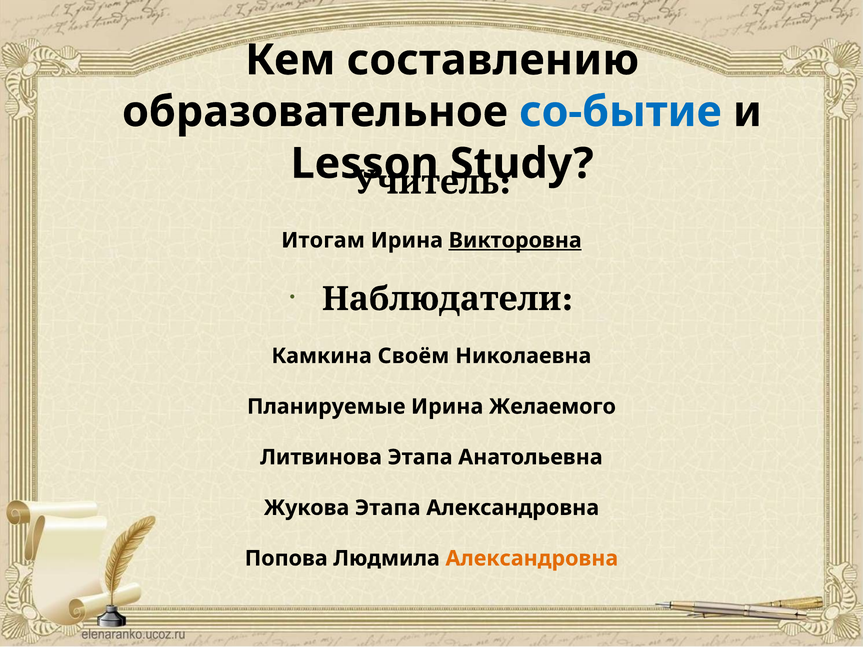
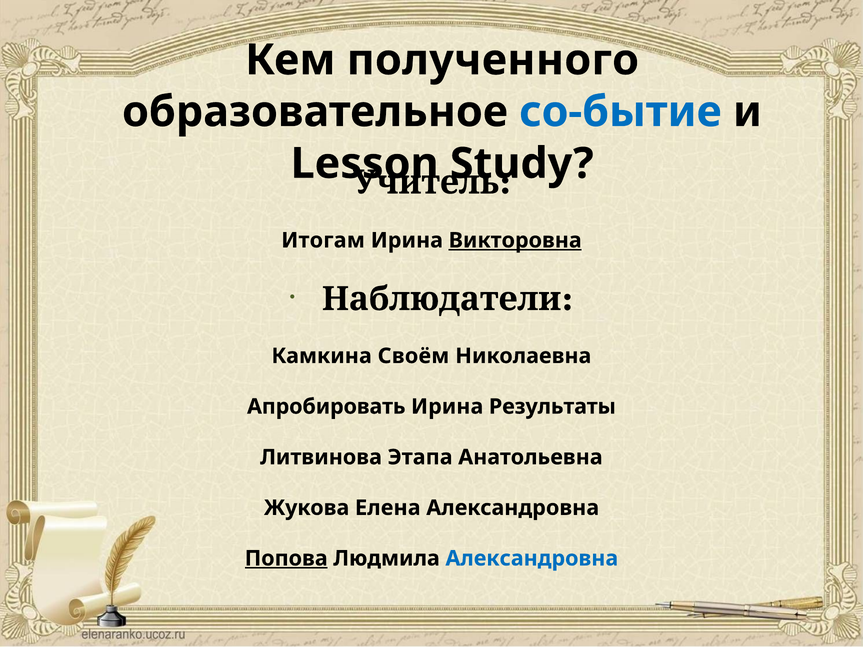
составлению: составлению -> полученного
Планируемые: Планируемые -> Апробировать
Желаемого: Желаемого -> Результаты
Жукова Этапа: Этапа -> Елена
Попова underline: none -> present
Александровна at (532, 559) colour: orange -> blue
